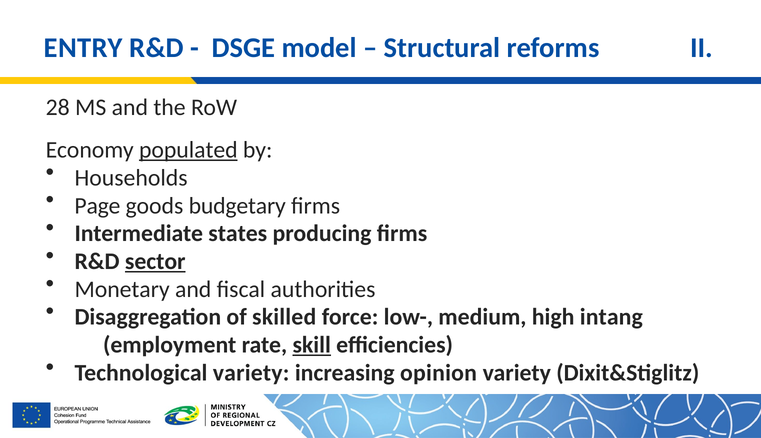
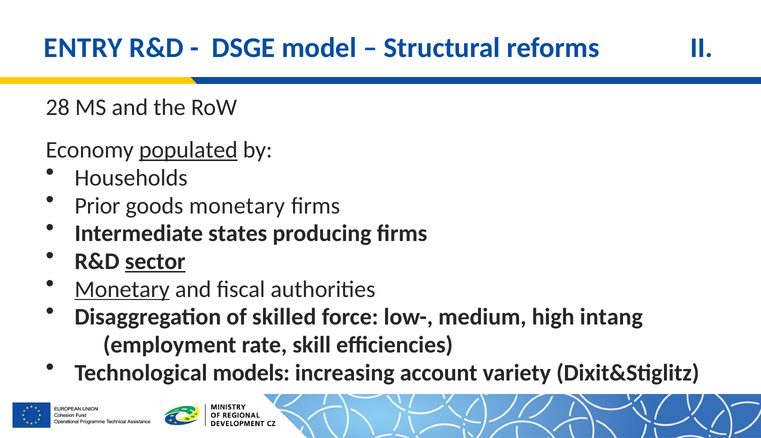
Page: Page -> Prior
goods budgetary: budgetary -> monetary
Monetary at (122, 290) underline: none -> present
skill underline: present -> none
Technological variety: variety -> models
opinion: opinion -> account
